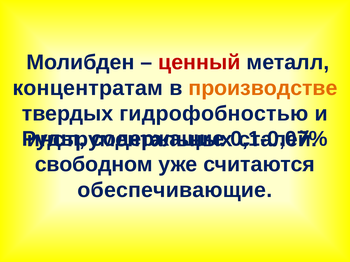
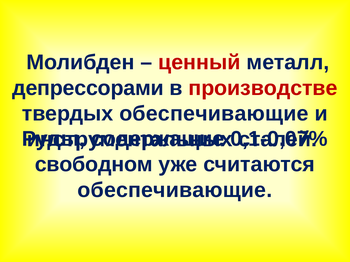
концентратам: концентратам -> депрессорами
производстве colour: orange -> red
твердых гидрофобностью: гидрофобностью -> обеспечивающие
